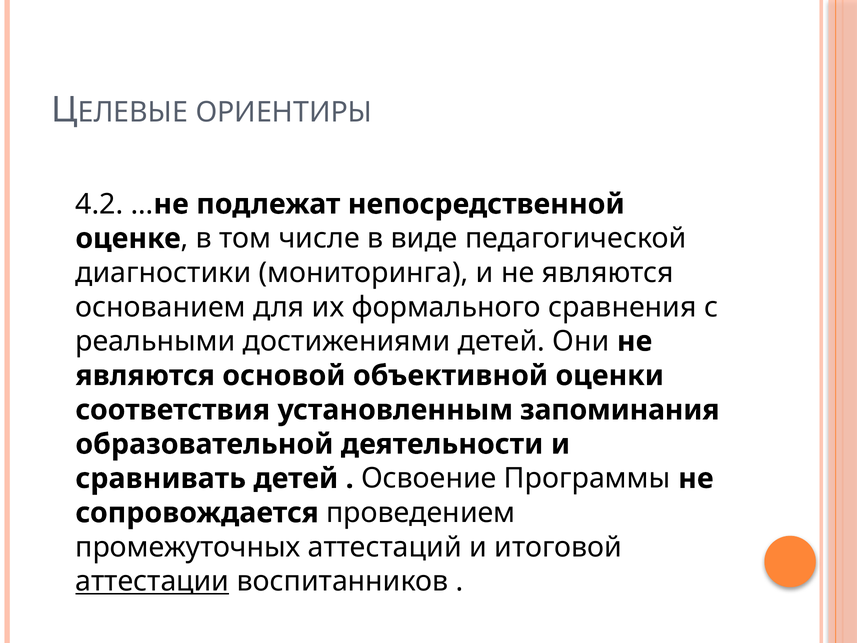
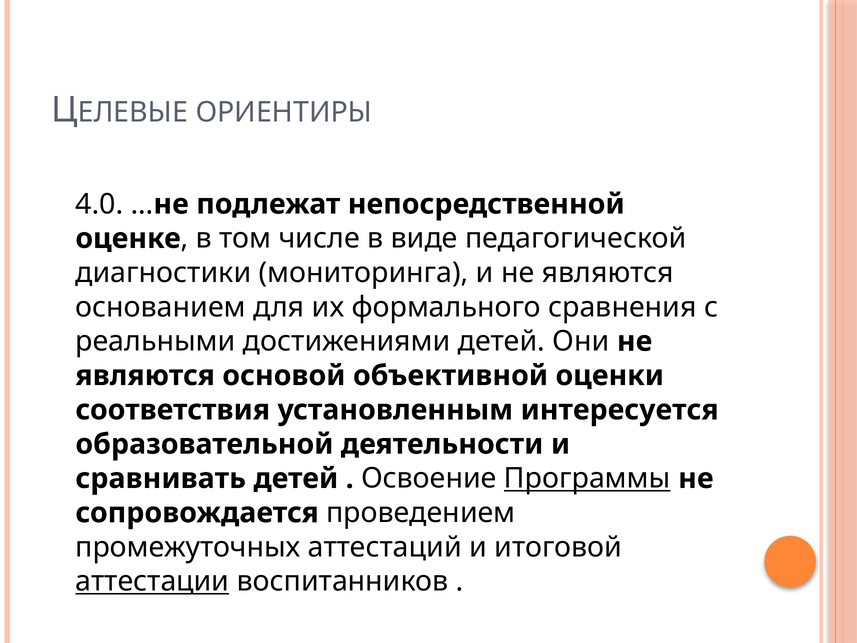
4.2: 4.2 -> 4.0
запоминания: запоминания -> интересуется
Программы underline: none -> present
